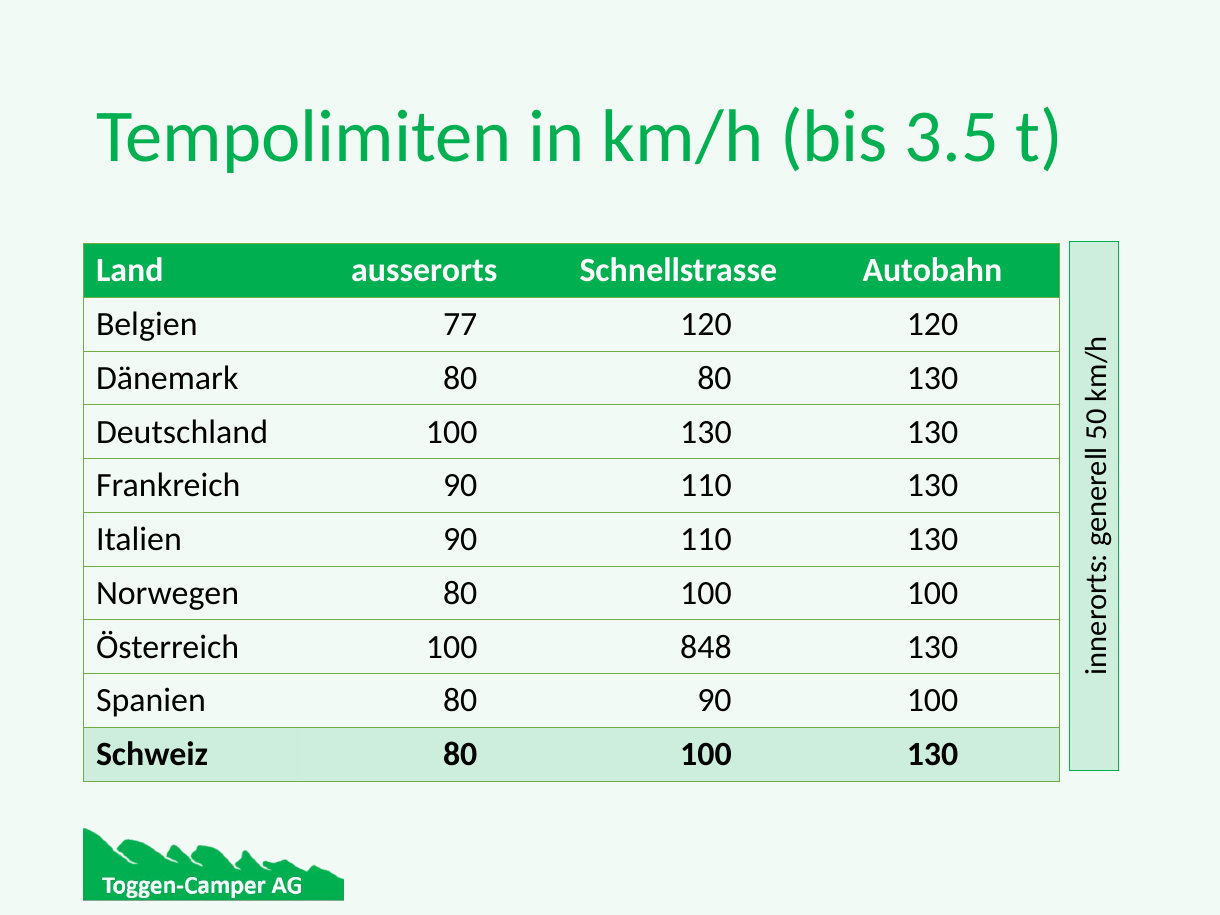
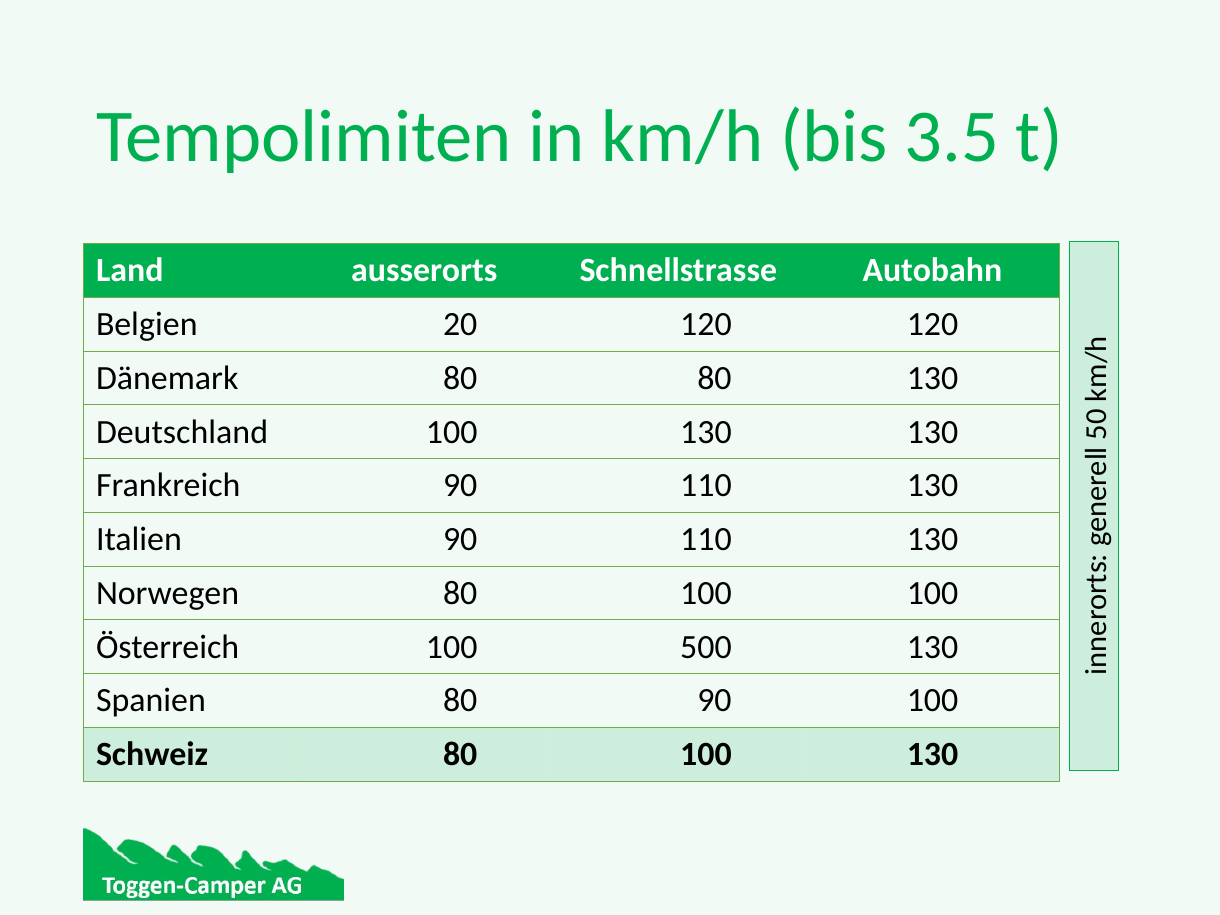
77: 77 -> 20
848: 848 -> 500
